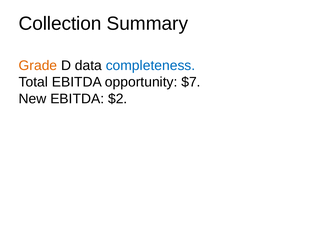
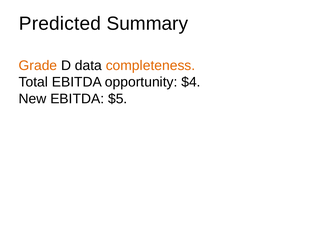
Collection: Collection -> Predicted
completeness colour: blue -> orange
$7: $7 -> $4
$2: $2 -> $5
